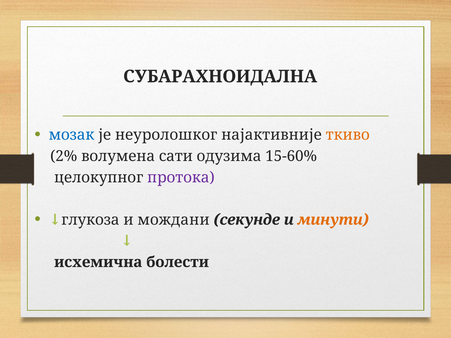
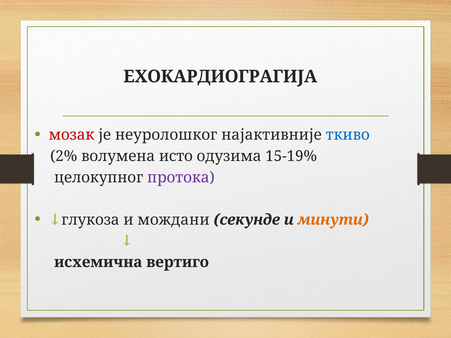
СУБАРАХНОИДАЛНА: СУБАРАХНОИДАЛНА -> ЕХОКАРДИОГРАГИЈА
мозак colour: blue -> red
ткиво colour: orange -> blue
сати: сати -> исто
15-60%: 15-60% -> 15-19%
болести: болести -> вертиго
